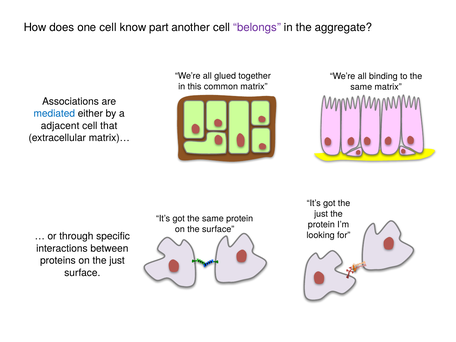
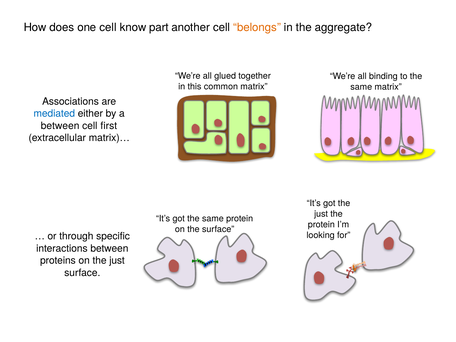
belongs colour: purple -> orange
adjacent at (60, 126): adjacent -> between
that: that -> first
